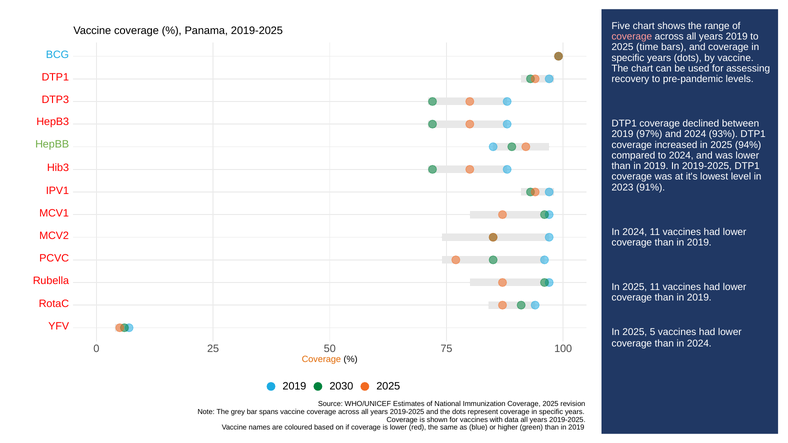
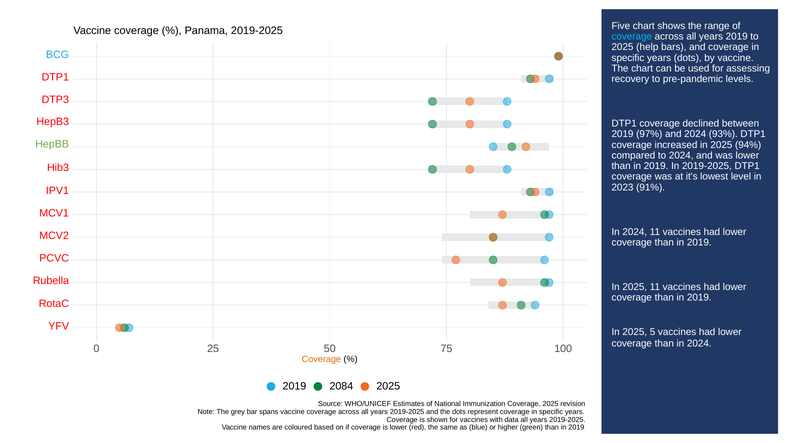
coverage at (632, 37) colour: pink -> light blue
time: time -> help
2030: 2030 -> 2084
